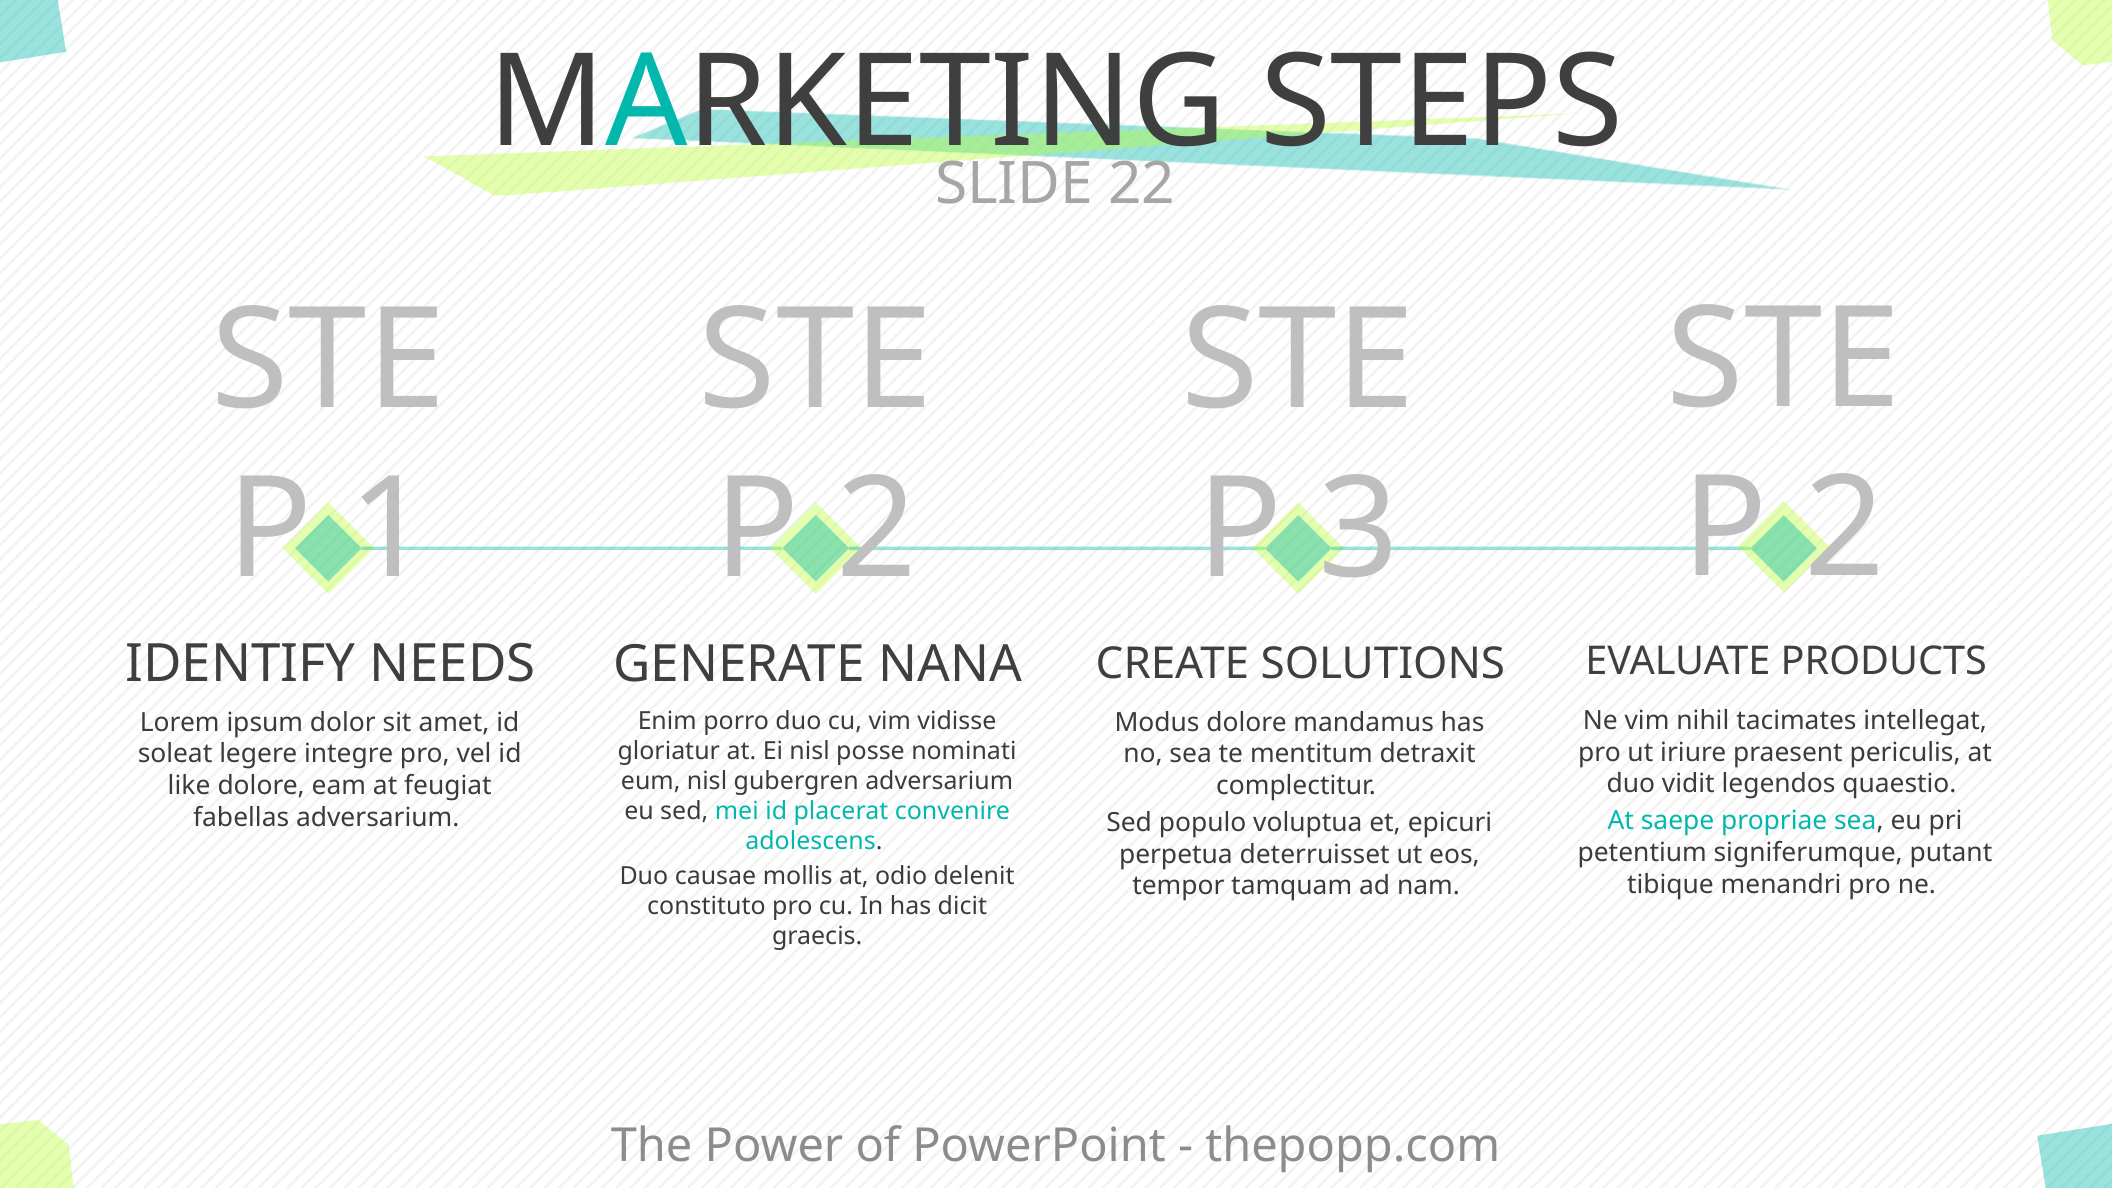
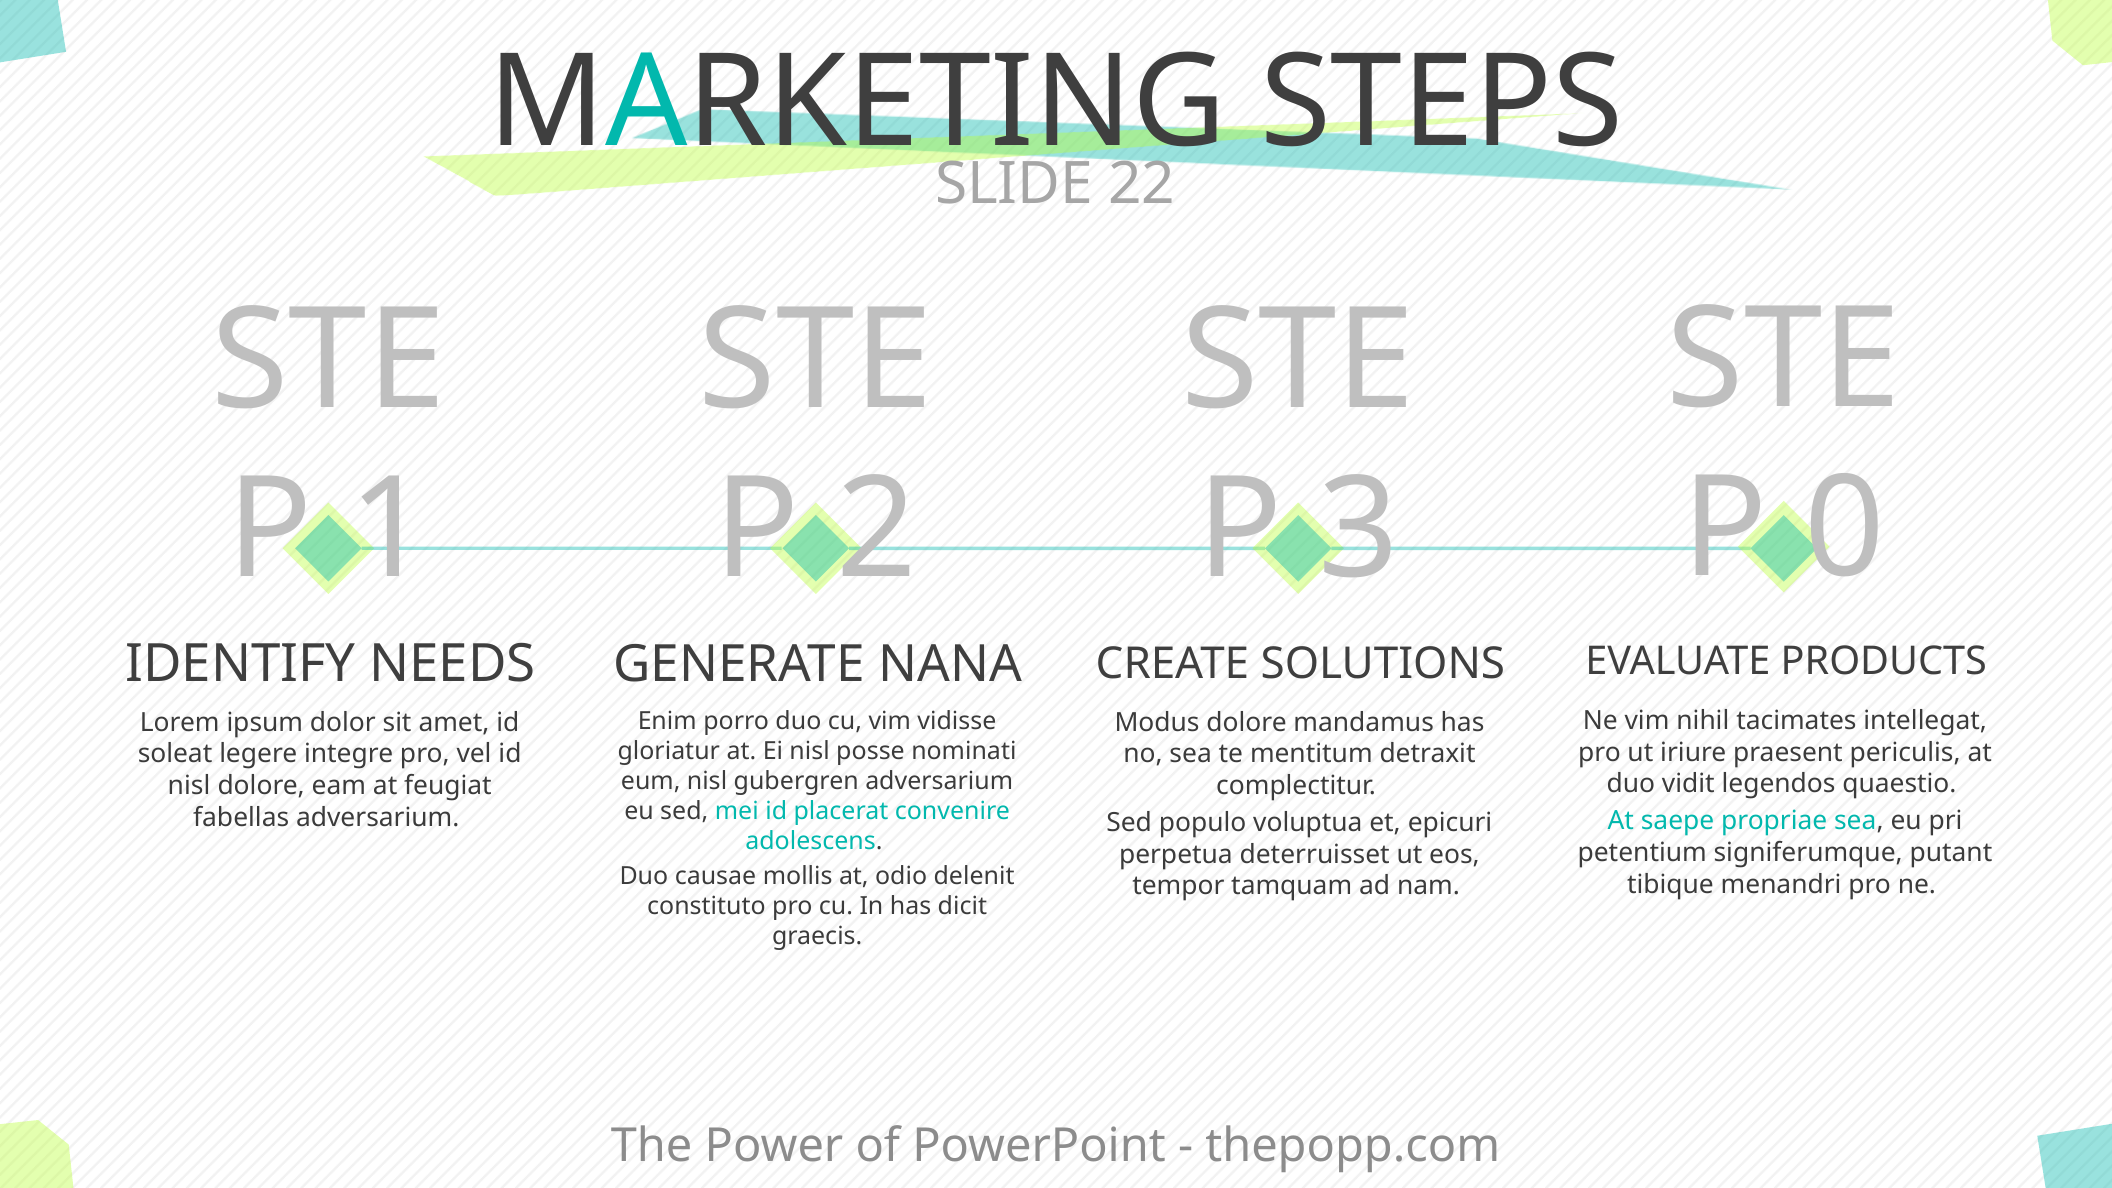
2 at (1845, 529): 2 -> 0
like at (189, 786): like -> nisl
